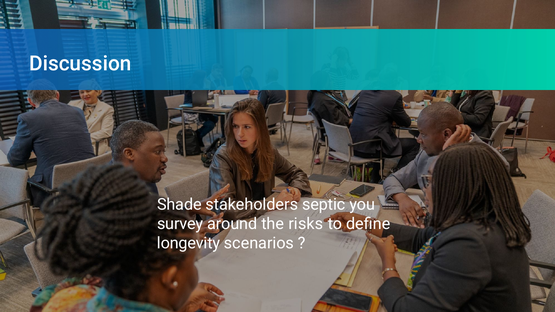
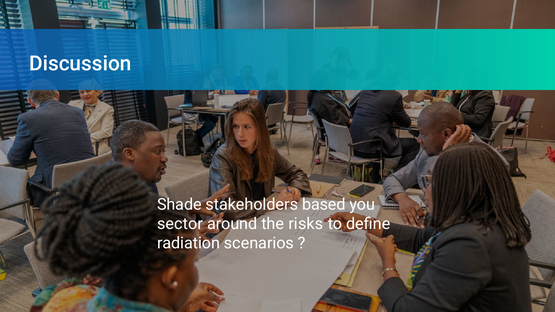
septic: septic -> based
survey: survey -> sector
longevity: longevity -> radiation
